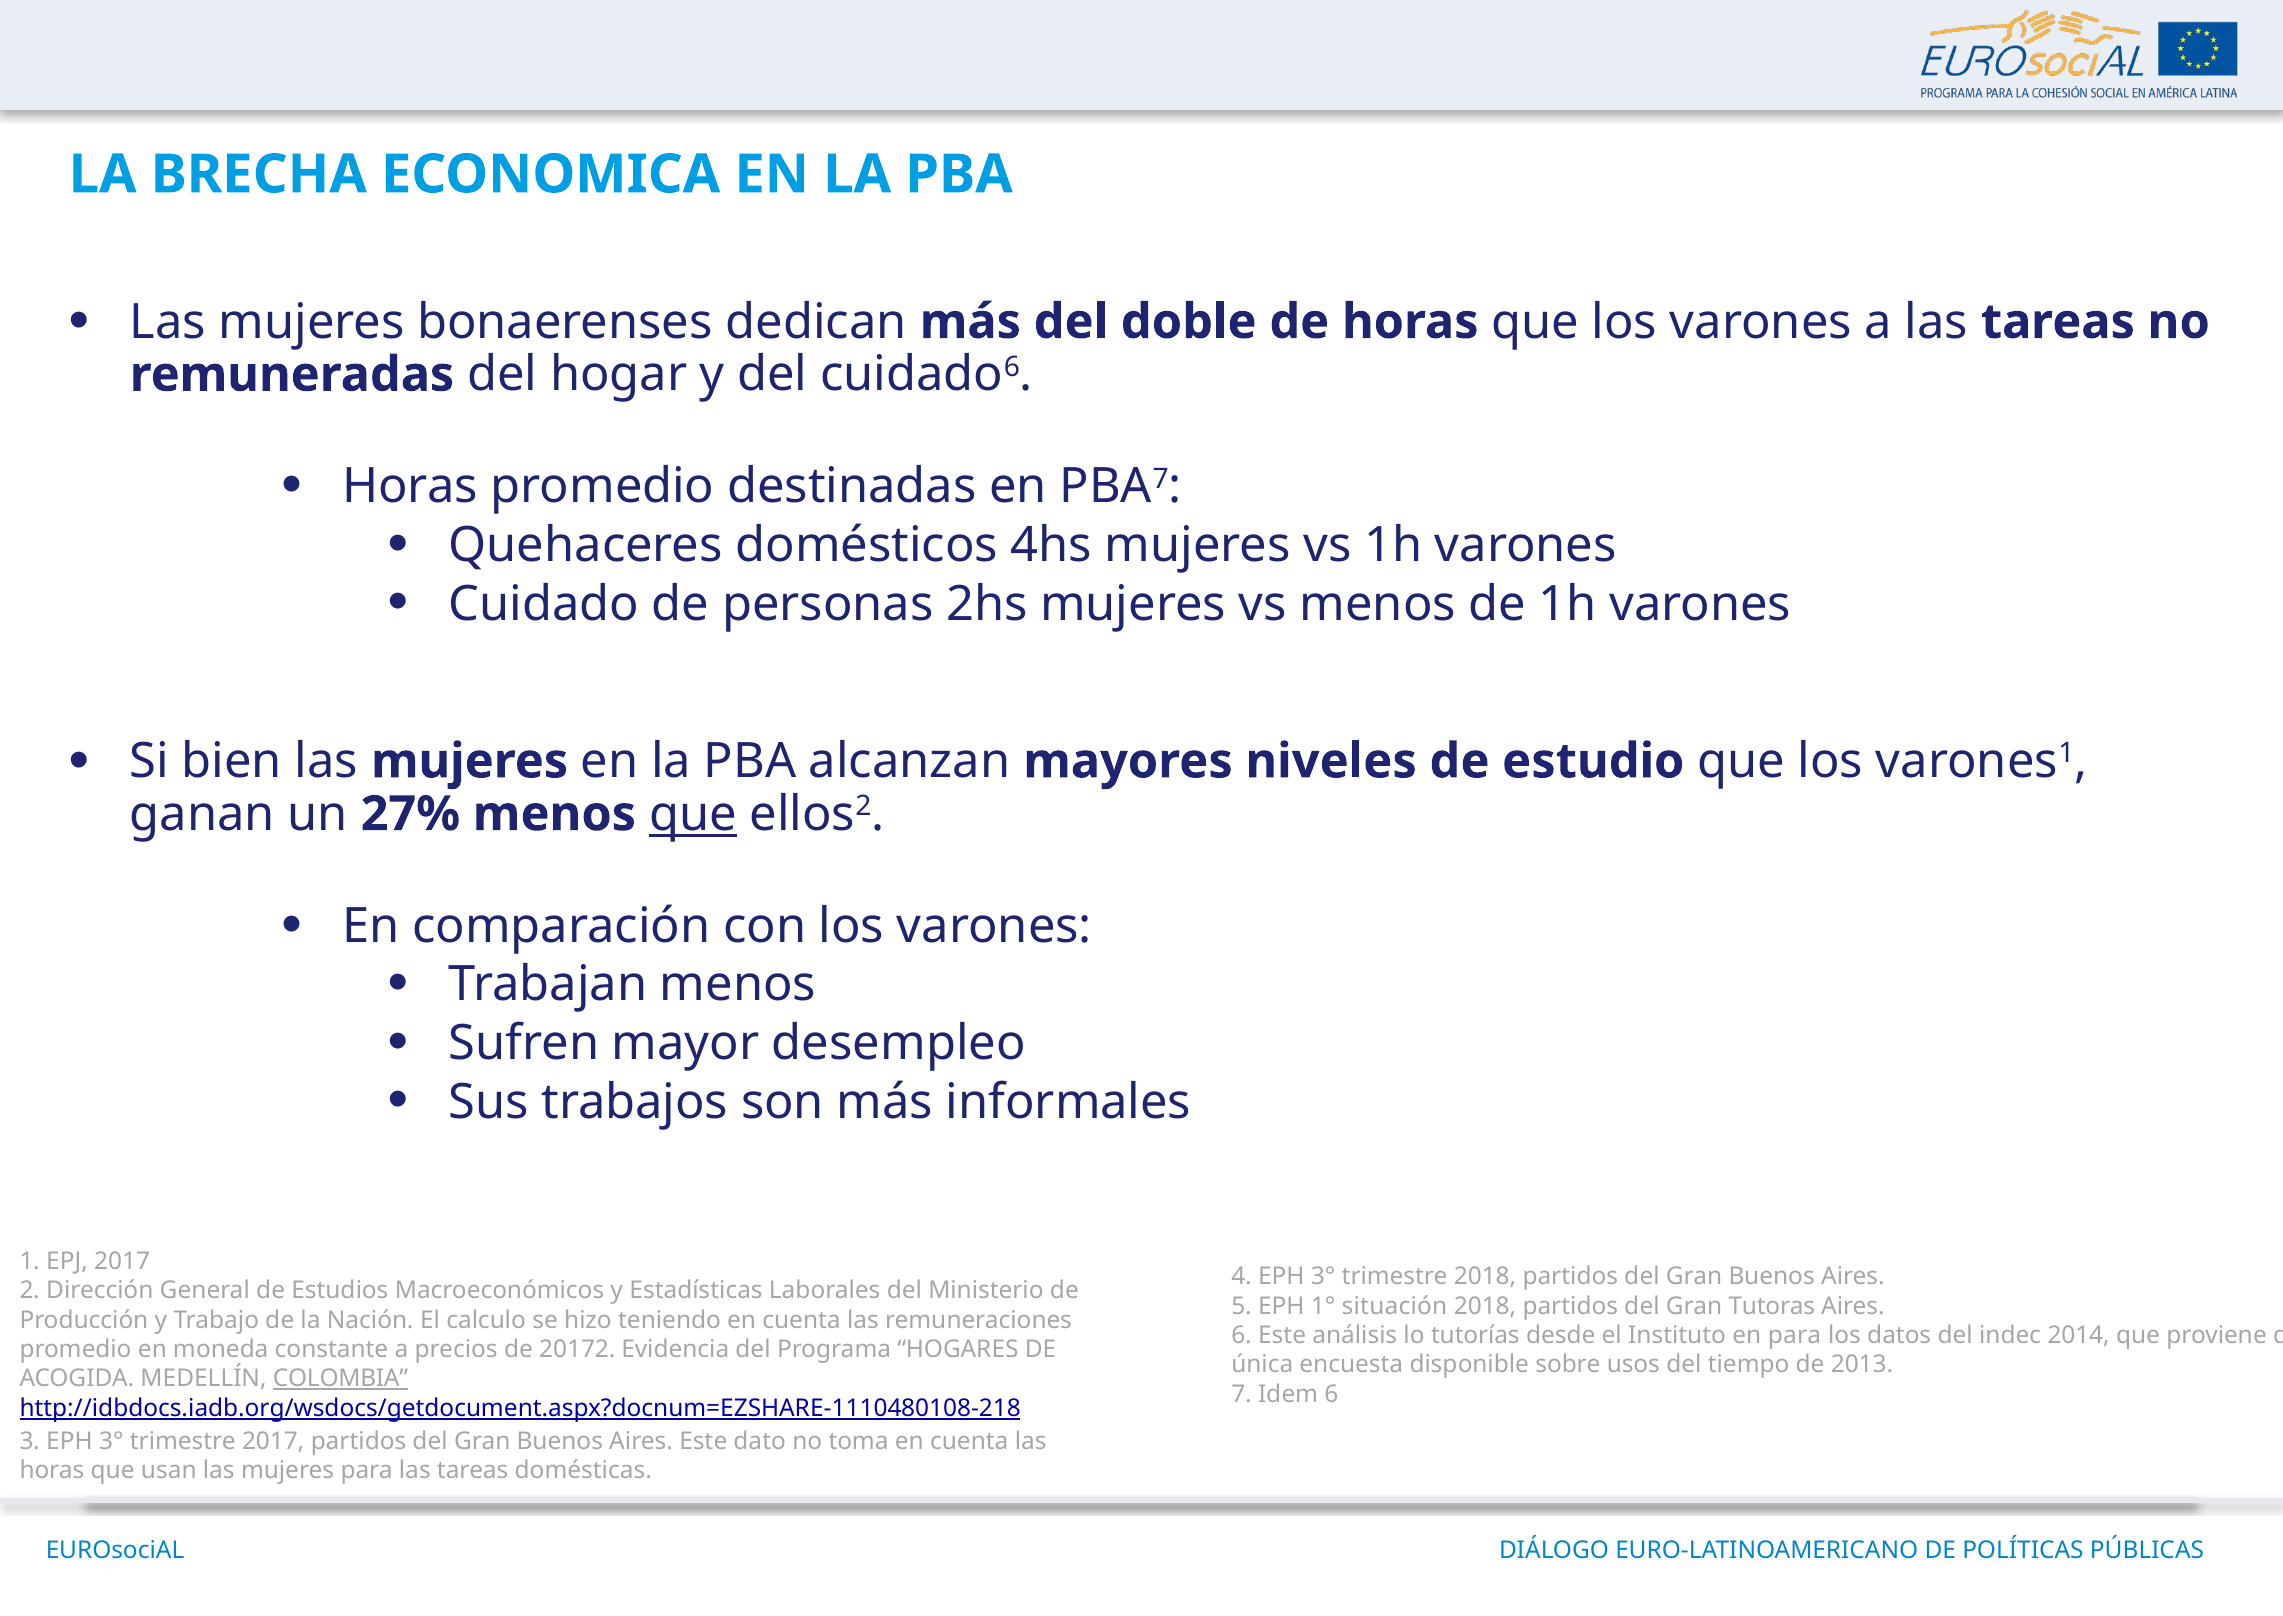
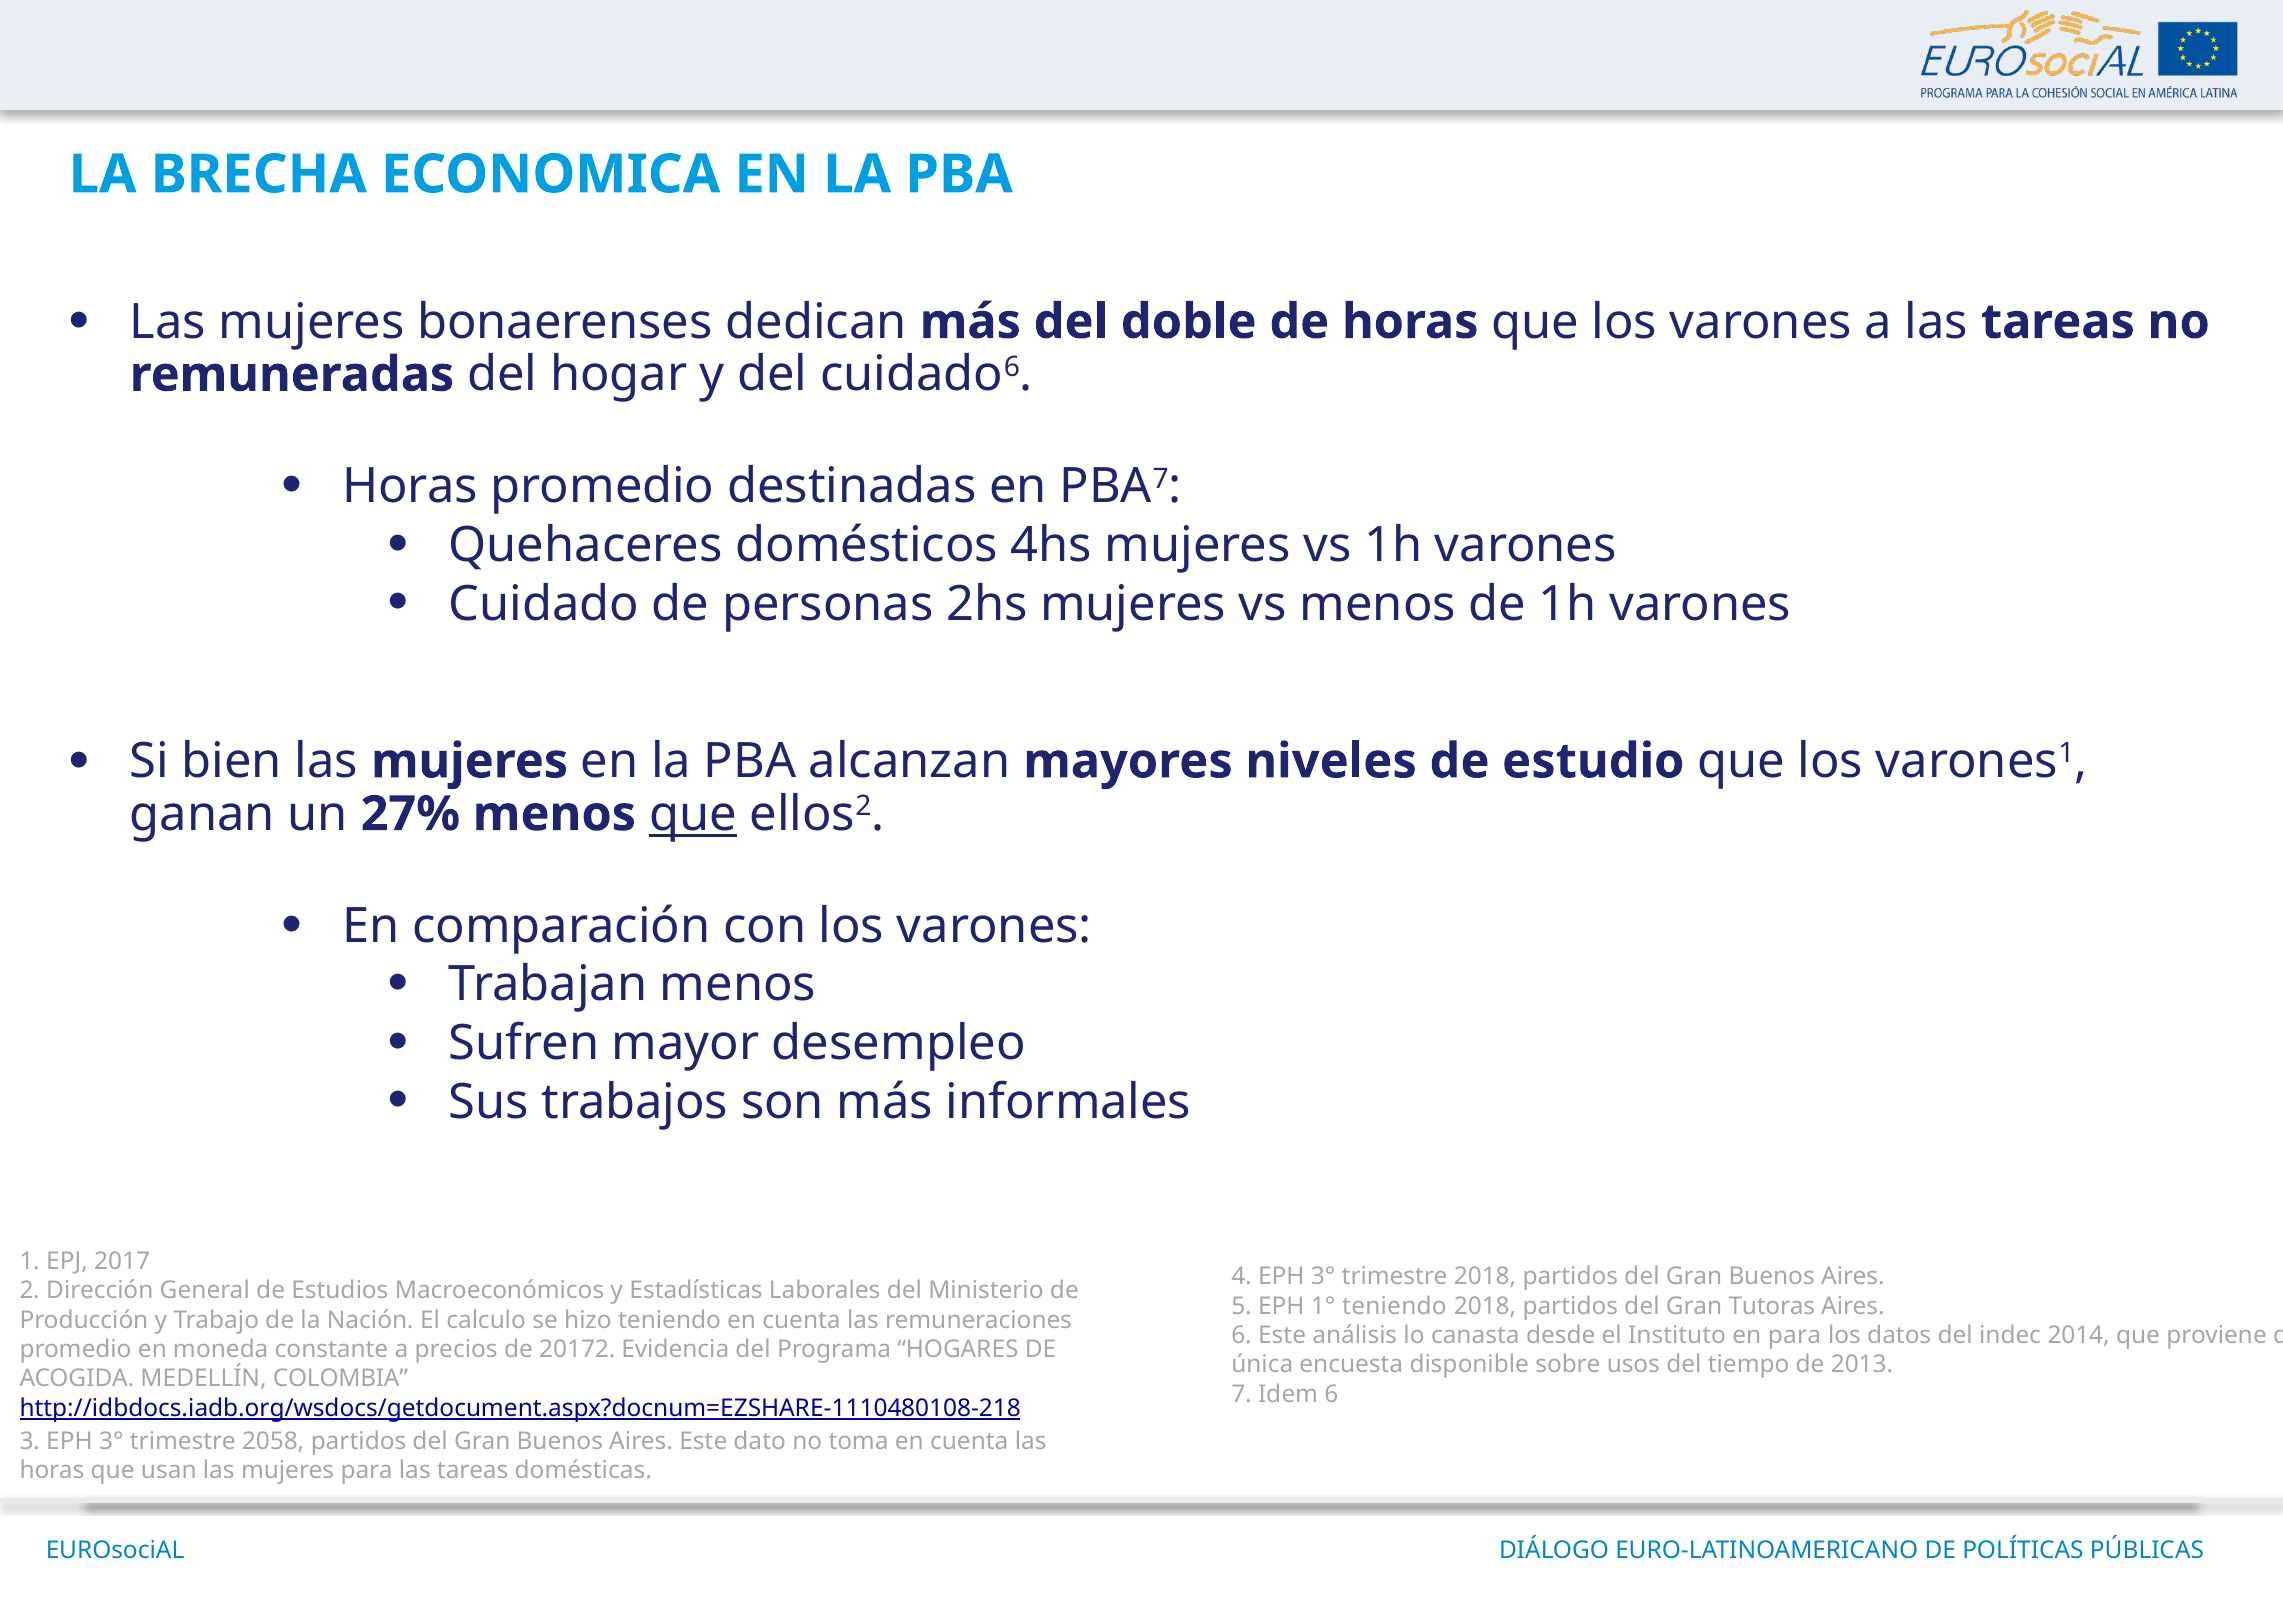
1° situación: situación -> teniendo
tutorías: tutorías -> canasta
COLOMBIA underline: present -> none
trimestre 2017: 2017 -> 2058
